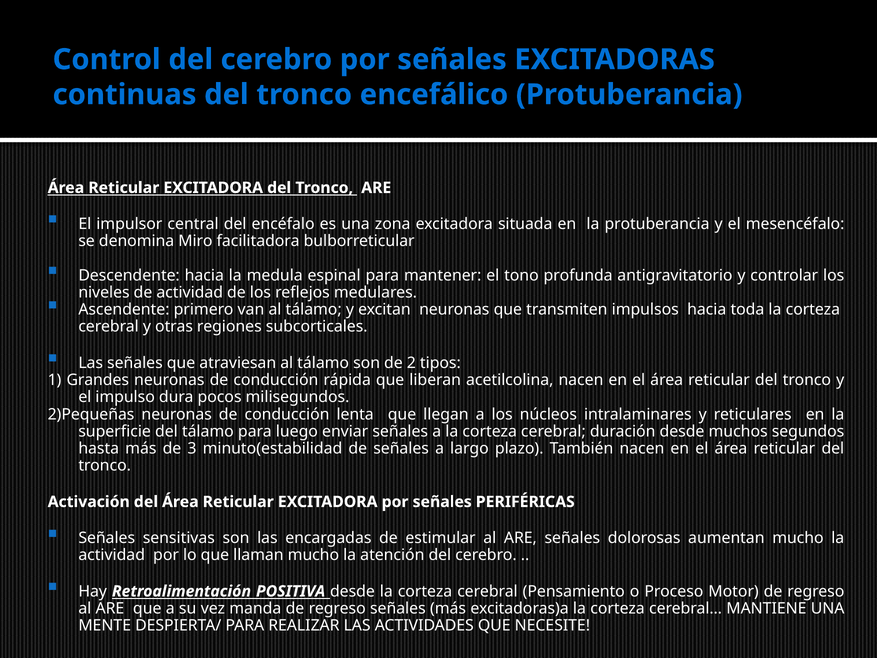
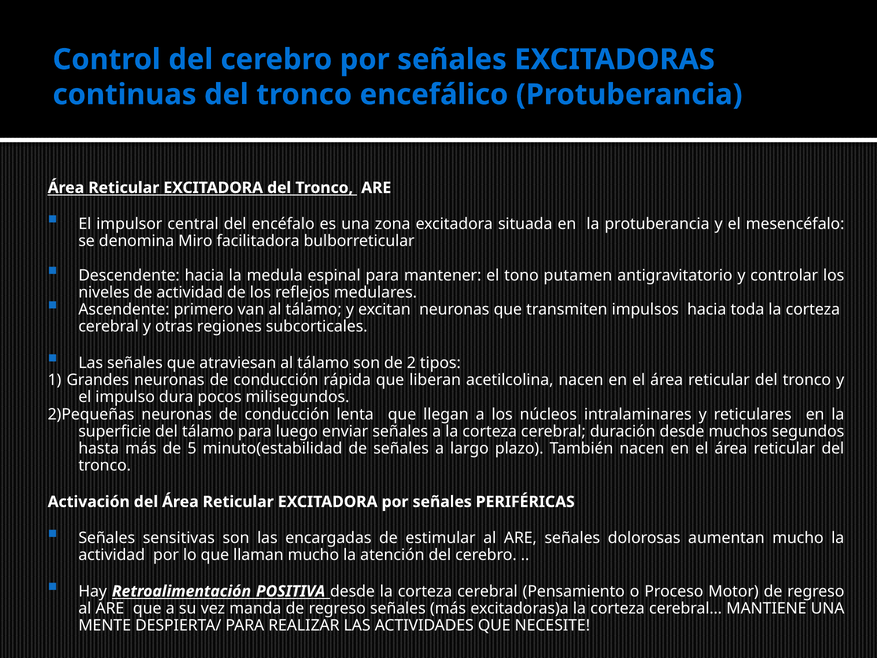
profunda: profunda -> putamen
3: 3 -> 5
